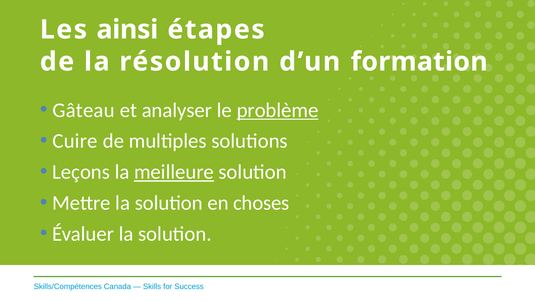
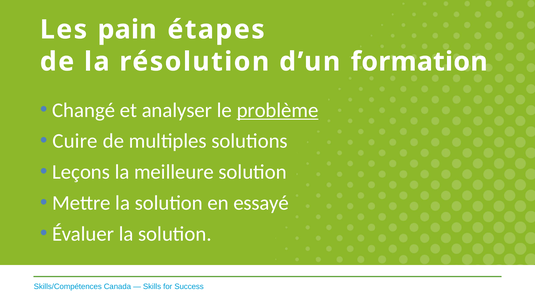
ainsi: ainsi -> pain
Gâteau: Gâteau -> Changé
meilleure underline: present -> none
choses: choses -> essayé
